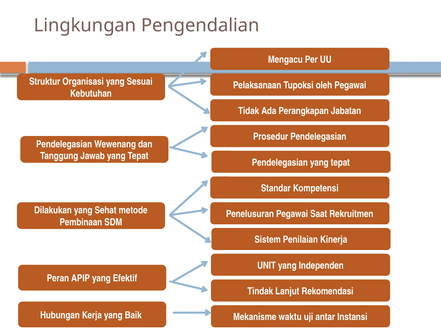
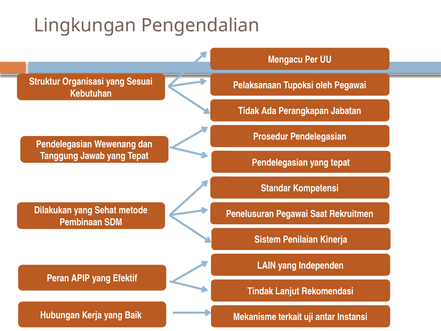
UNIT: UNIT -> LAIN
waktu: waktu -> terkait
